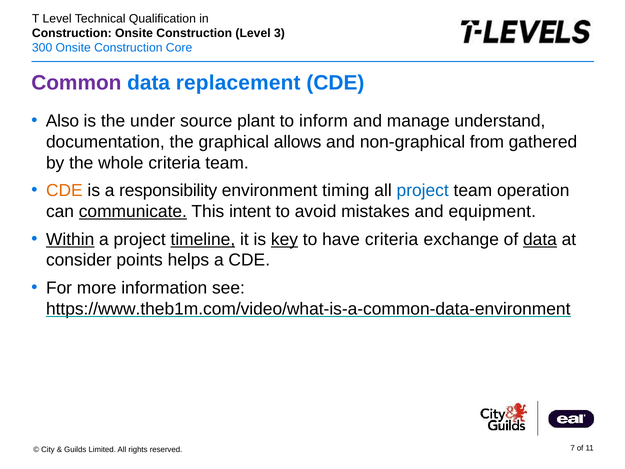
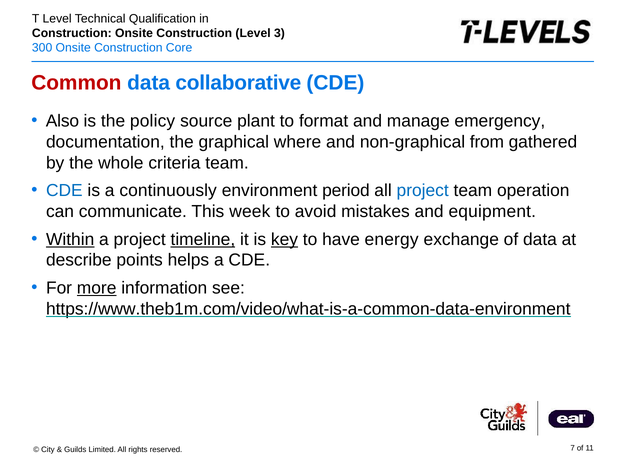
Common colour: purple -> red
replacement: replacement -> collaborative
under: under -> policy
inform: inform -> format
understand: understand -> emergency
allows: allows -> where
CDE at (64, 191) colour: orange -> blue
responsibility: responsibility -> continuously
timing: timing -> period
communicate underline: present -> none
intent: intent -> week
have criteria: criteria -> energy
data at (540, 239) underline: present -> none
consider: consider -> describe
more underline: none -> present
